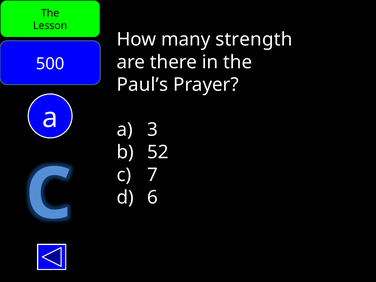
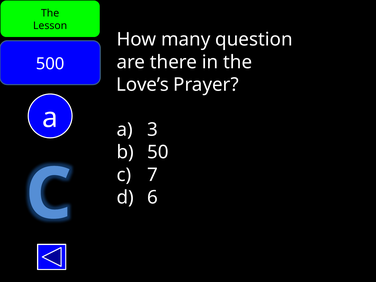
strength: strength -> question
Paul’s: Paul’s -> Love’s
52: 52 -> 50
